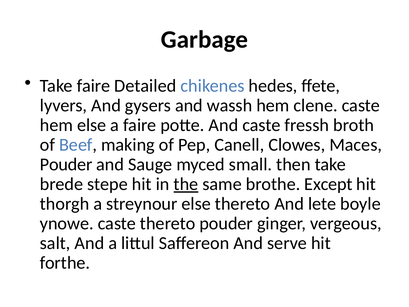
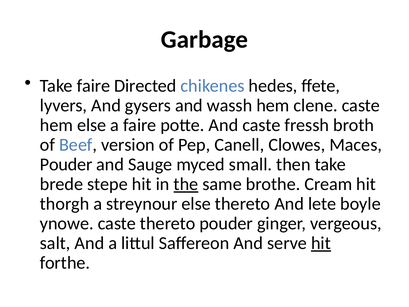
Detailed: Detailed -> Directed
making: making -> version
Except: Except -> Cream
hit at (321, 243) underline: none -> present
